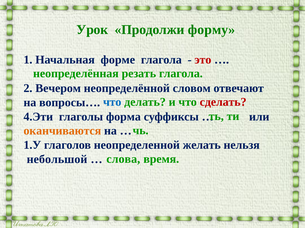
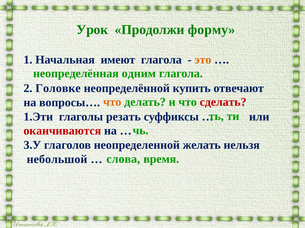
форме: форме -> имеют
это colour: red -> orange
резать: резать -> одним
Вечером: Вечером -> Головке
словом: словом -> купить
что at (112, 102) colour: blue -> orange
4.Эти: 4.Эти -> 1.Эти
форма: форма -> резать
оканчиваются colour: orange -> red
1.У: 1.У -> 3.У
